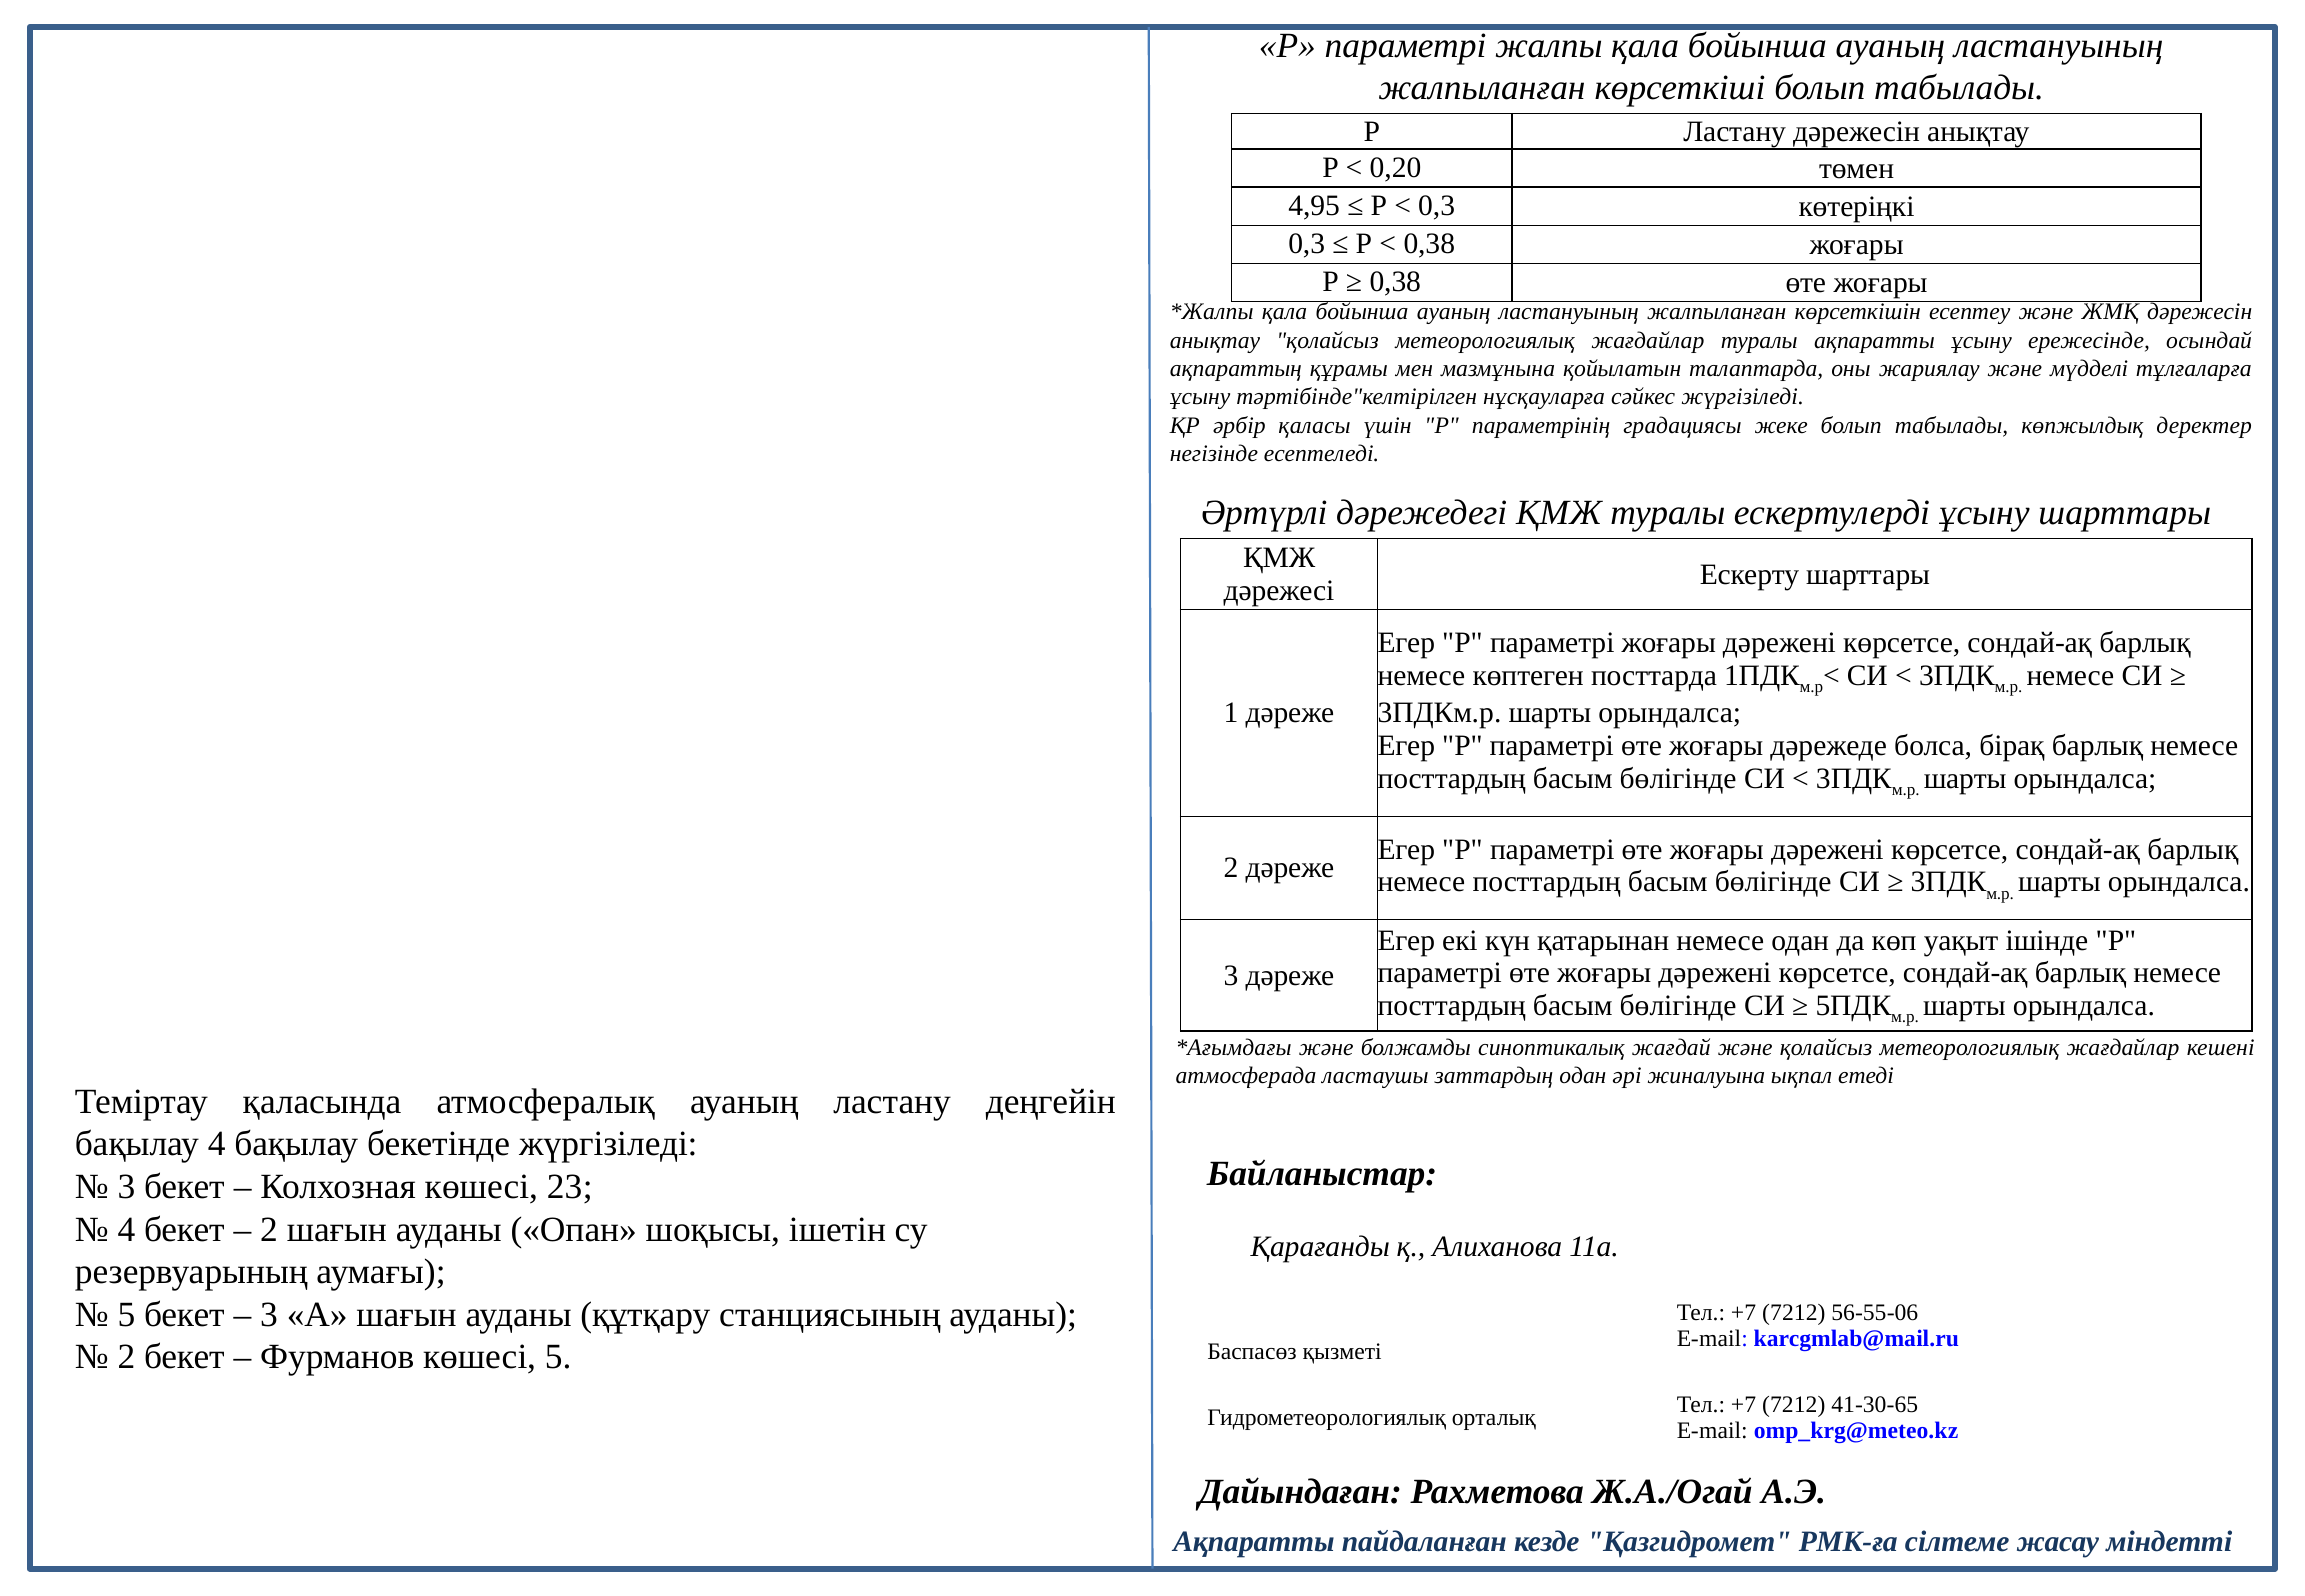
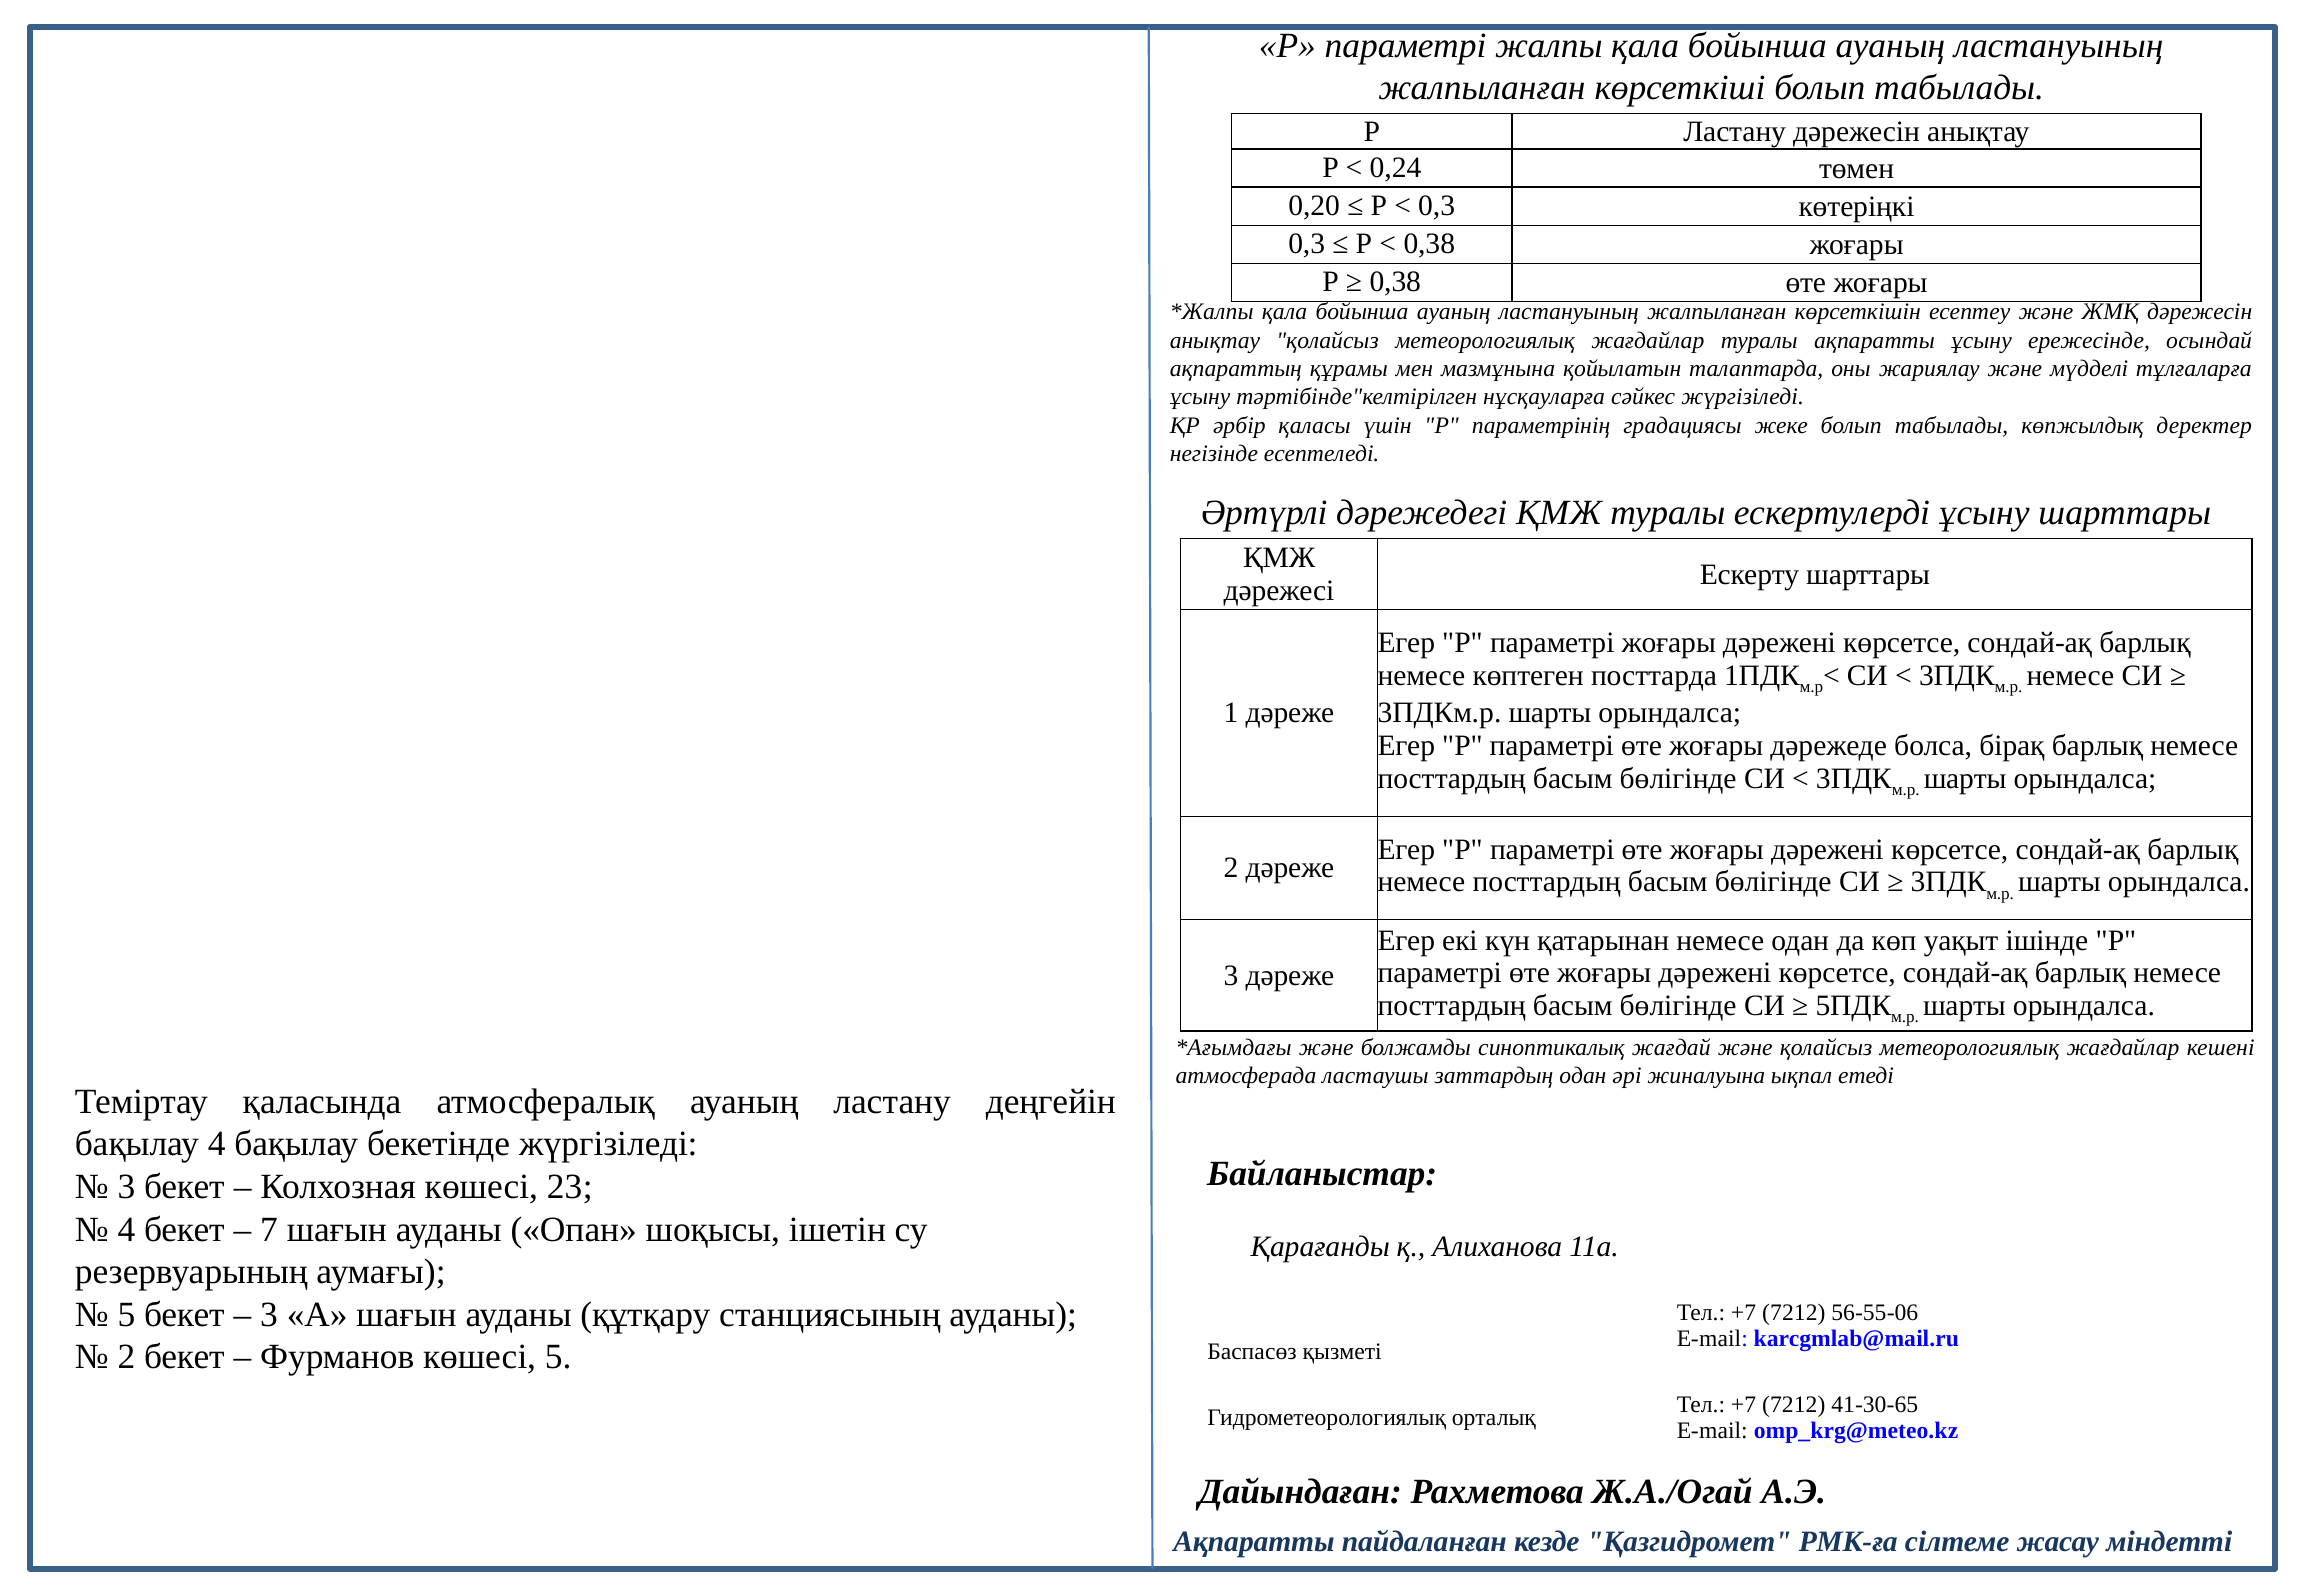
0,20: 0,20 -> 0,24
4,95: 4,95 -> 0,20
2 at (269, 1229): 2 -> 7
